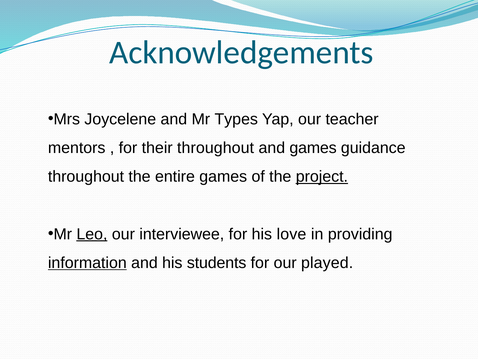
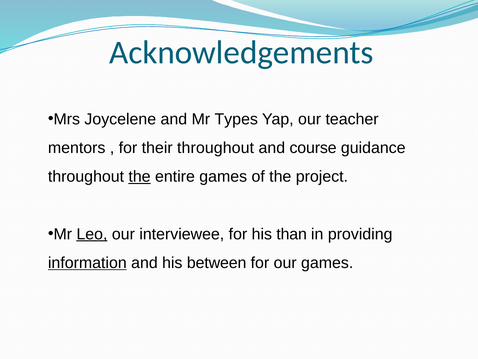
and games: games -> course
the at (140, 176) underline: none -> present
project underline: present -> none
love: love -> than
students: students -> between
our played: played -> games
